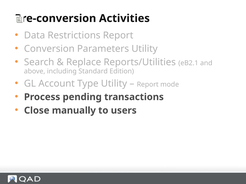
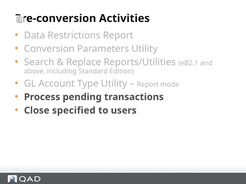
manually: manually -> specified
